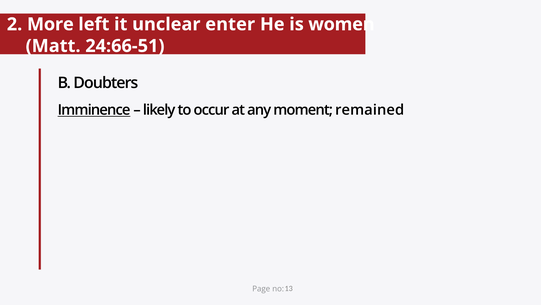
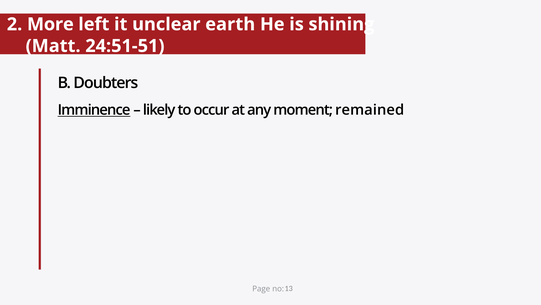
enter: enter -> earth
women: women -> shining
24:66-51: 24:66-51 -> 24:51-51
